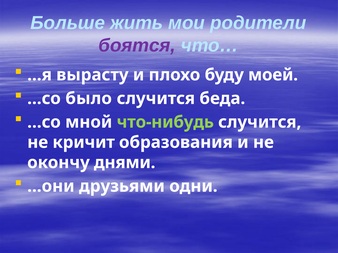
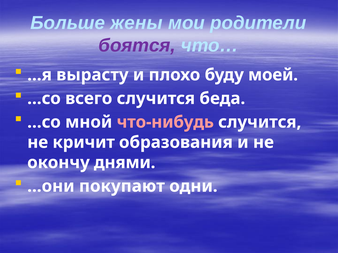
жить: жить -> жены
было: было -> всего
что-нибудь colour: light green -> pink
друзьями: друзьями -> покупают
